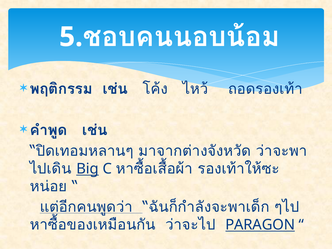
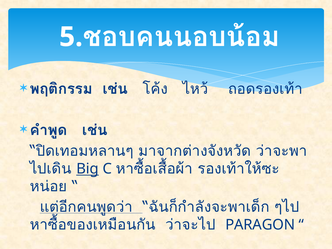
PARAGON underline: present -> none
